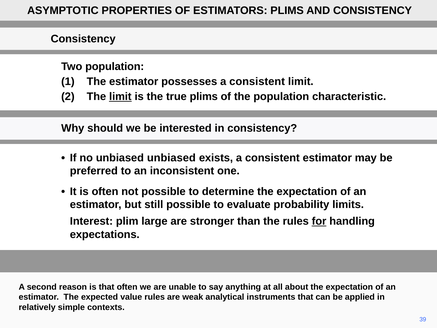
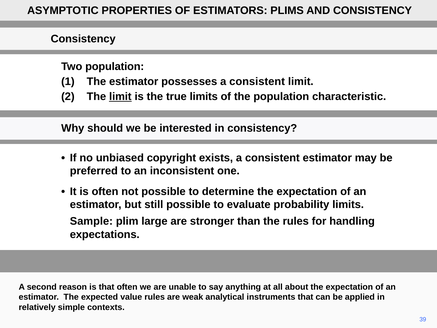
true plims: plims -> limits
unbiased unbiased: unbiased -> copyright
Interest: Interest -> Sample
for underline: present -> none
